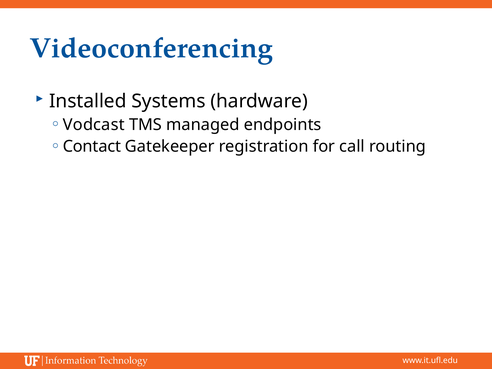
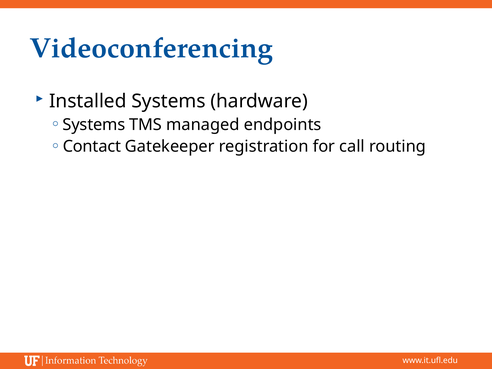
Vodcast at (94, 125): Vodcast -> Systems
